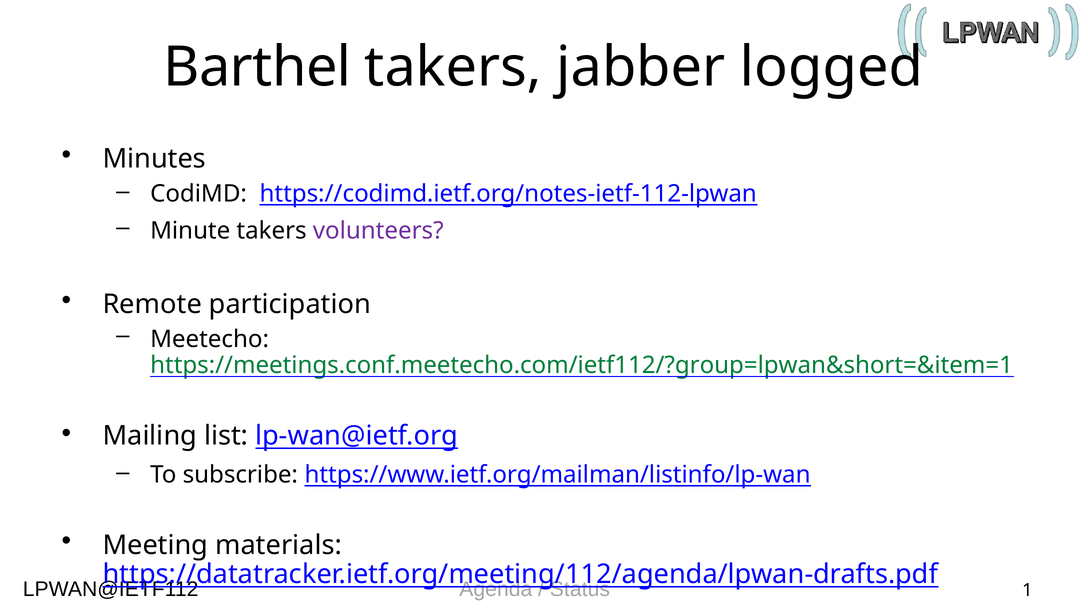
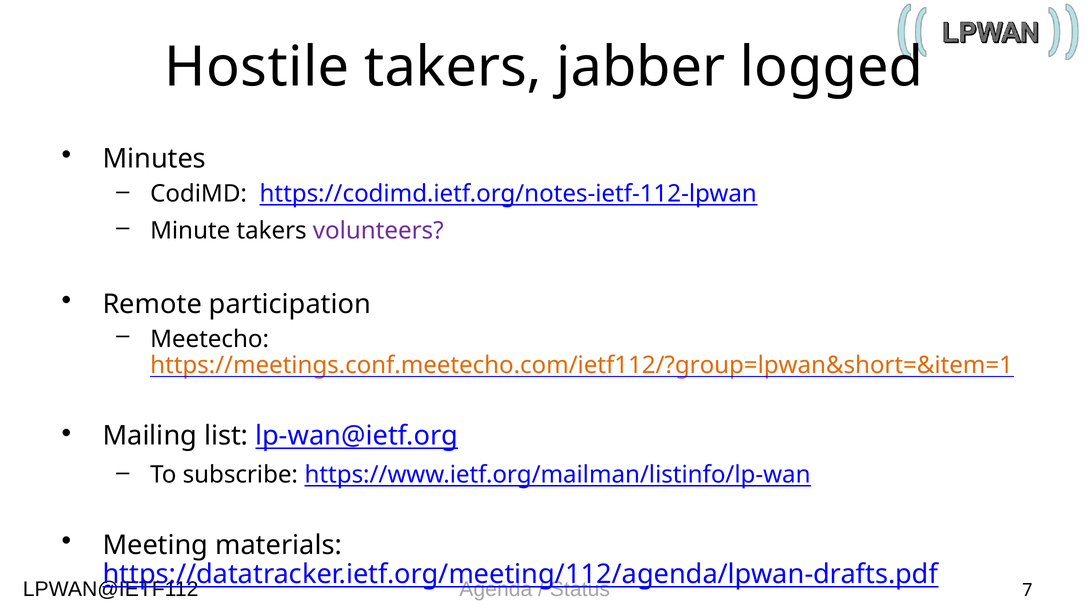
Barthel: Barthel -> Hostile
https://meetings.conf.meetecho.com/ietf112/?group=lpwan&short=&item=1 colour: green -> orange
1: 1 -> 7
